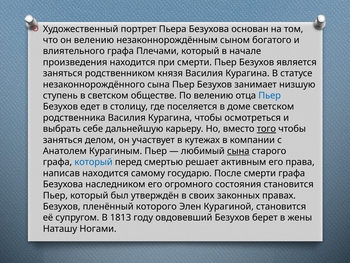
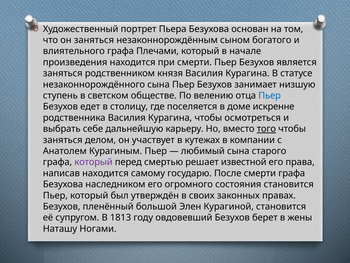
он велению: велению -> заняться
доме светском: светском -> искренне
сына at (238, 151) underline: present -> none
который at (93, 162) colour: blue -> purple
активным: активным -> известной
которого: которого -> большой
